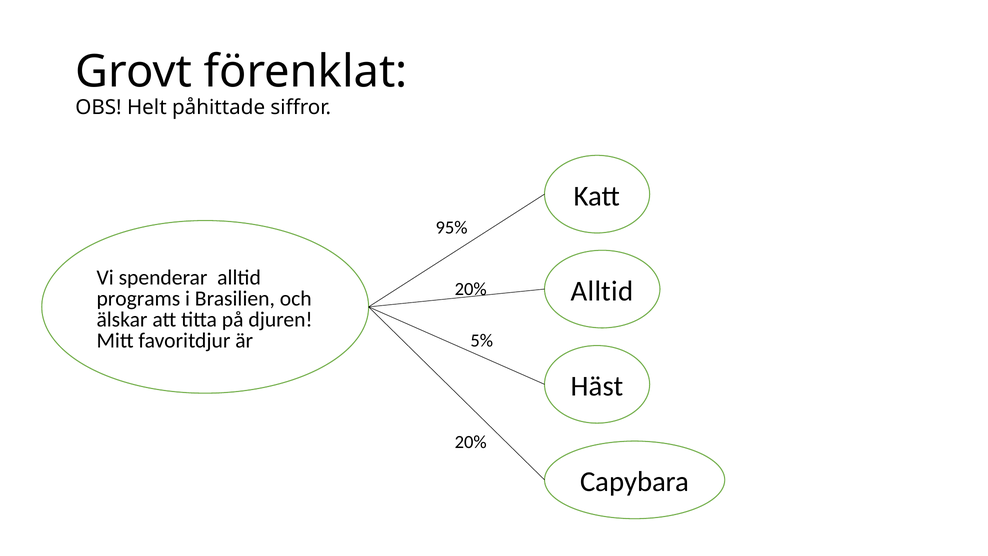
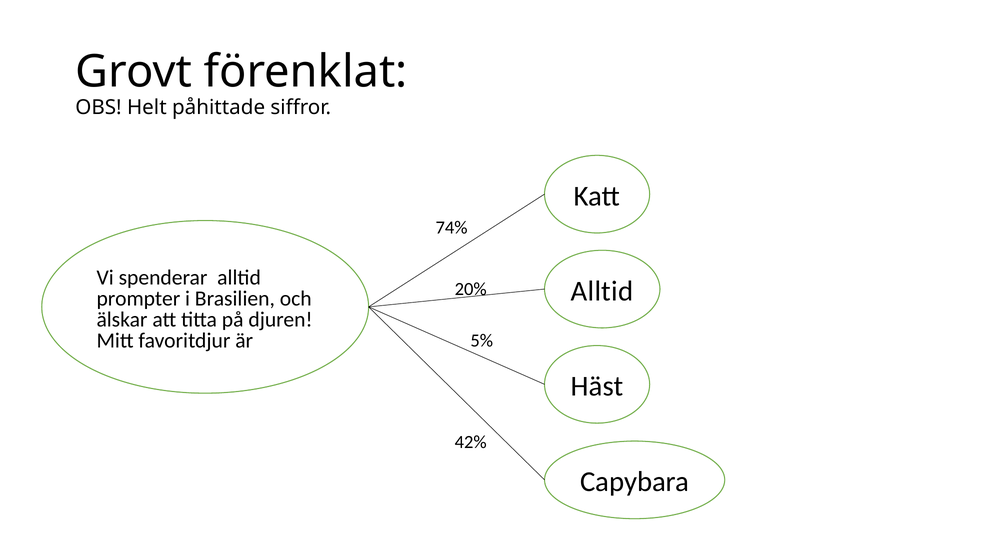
95%: 95% -> 74%
programs: programs -> prompter
20% at (471, 442): 20% -> 42%
